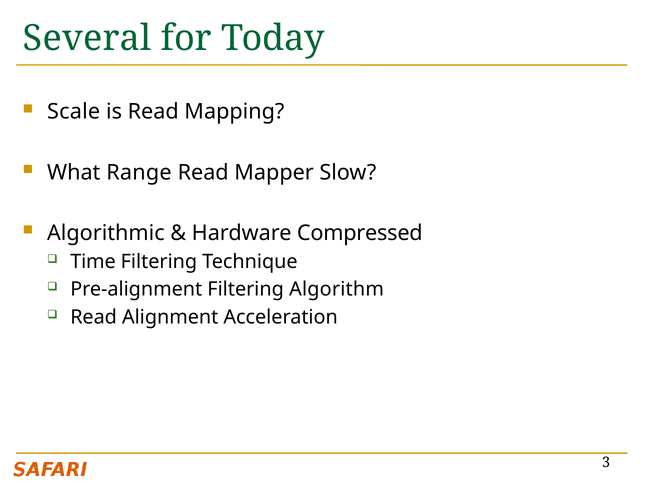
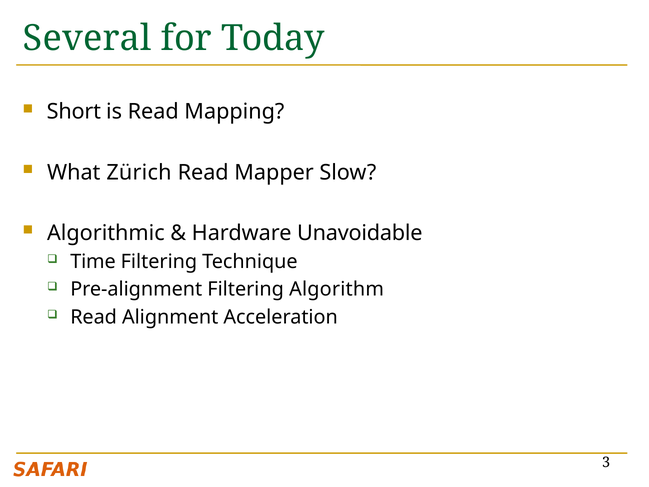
Scale: Scale -> Short
Range: Range -> Zürich
Compressed: Compressed -> Unavoidable
